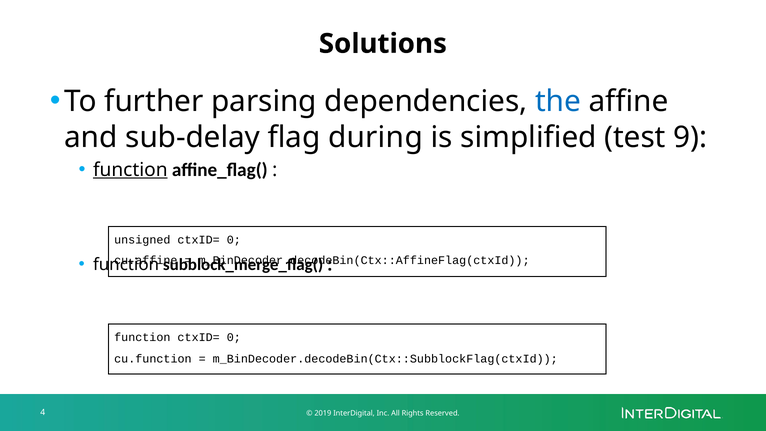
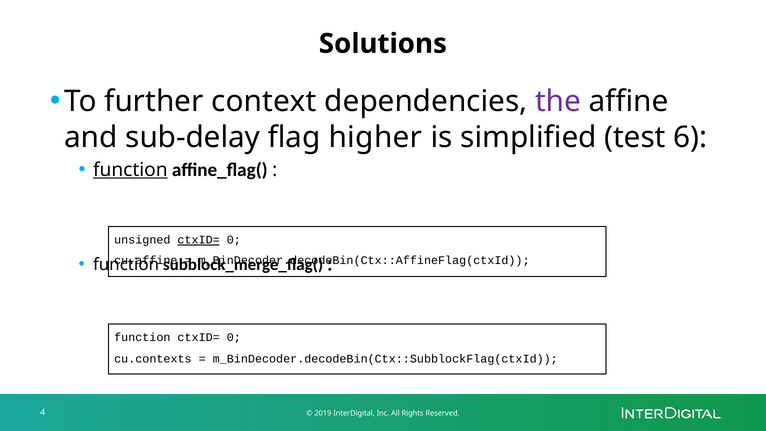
parsing: parsing -> context
the colour: blue -> purple
during: during -> higher
9: 9 -> 6
ctxID= at (199, 240) underline: none -> present
cu.function: cu.function -> cu.contexts
